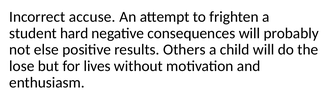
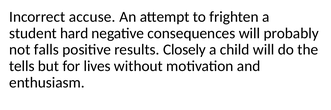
else: else -> falls
Others: Others -> Closely
lose: lose -> tells
